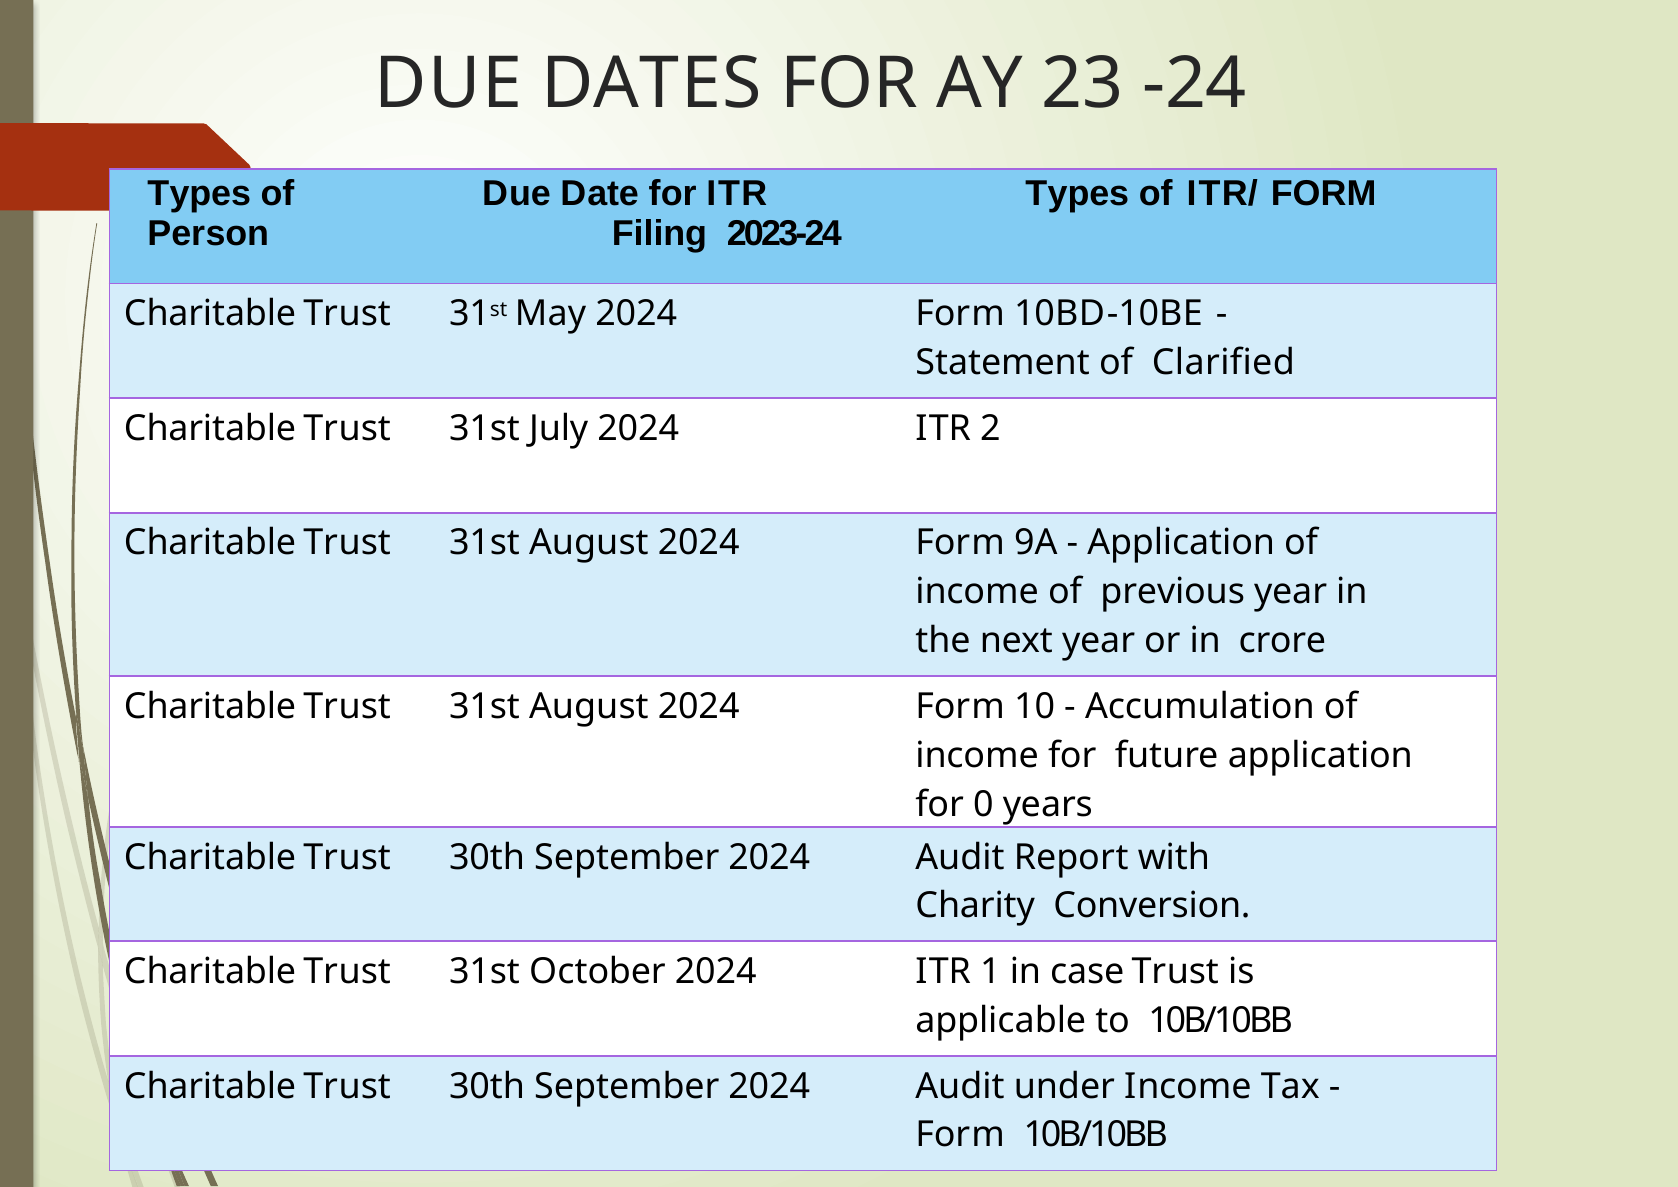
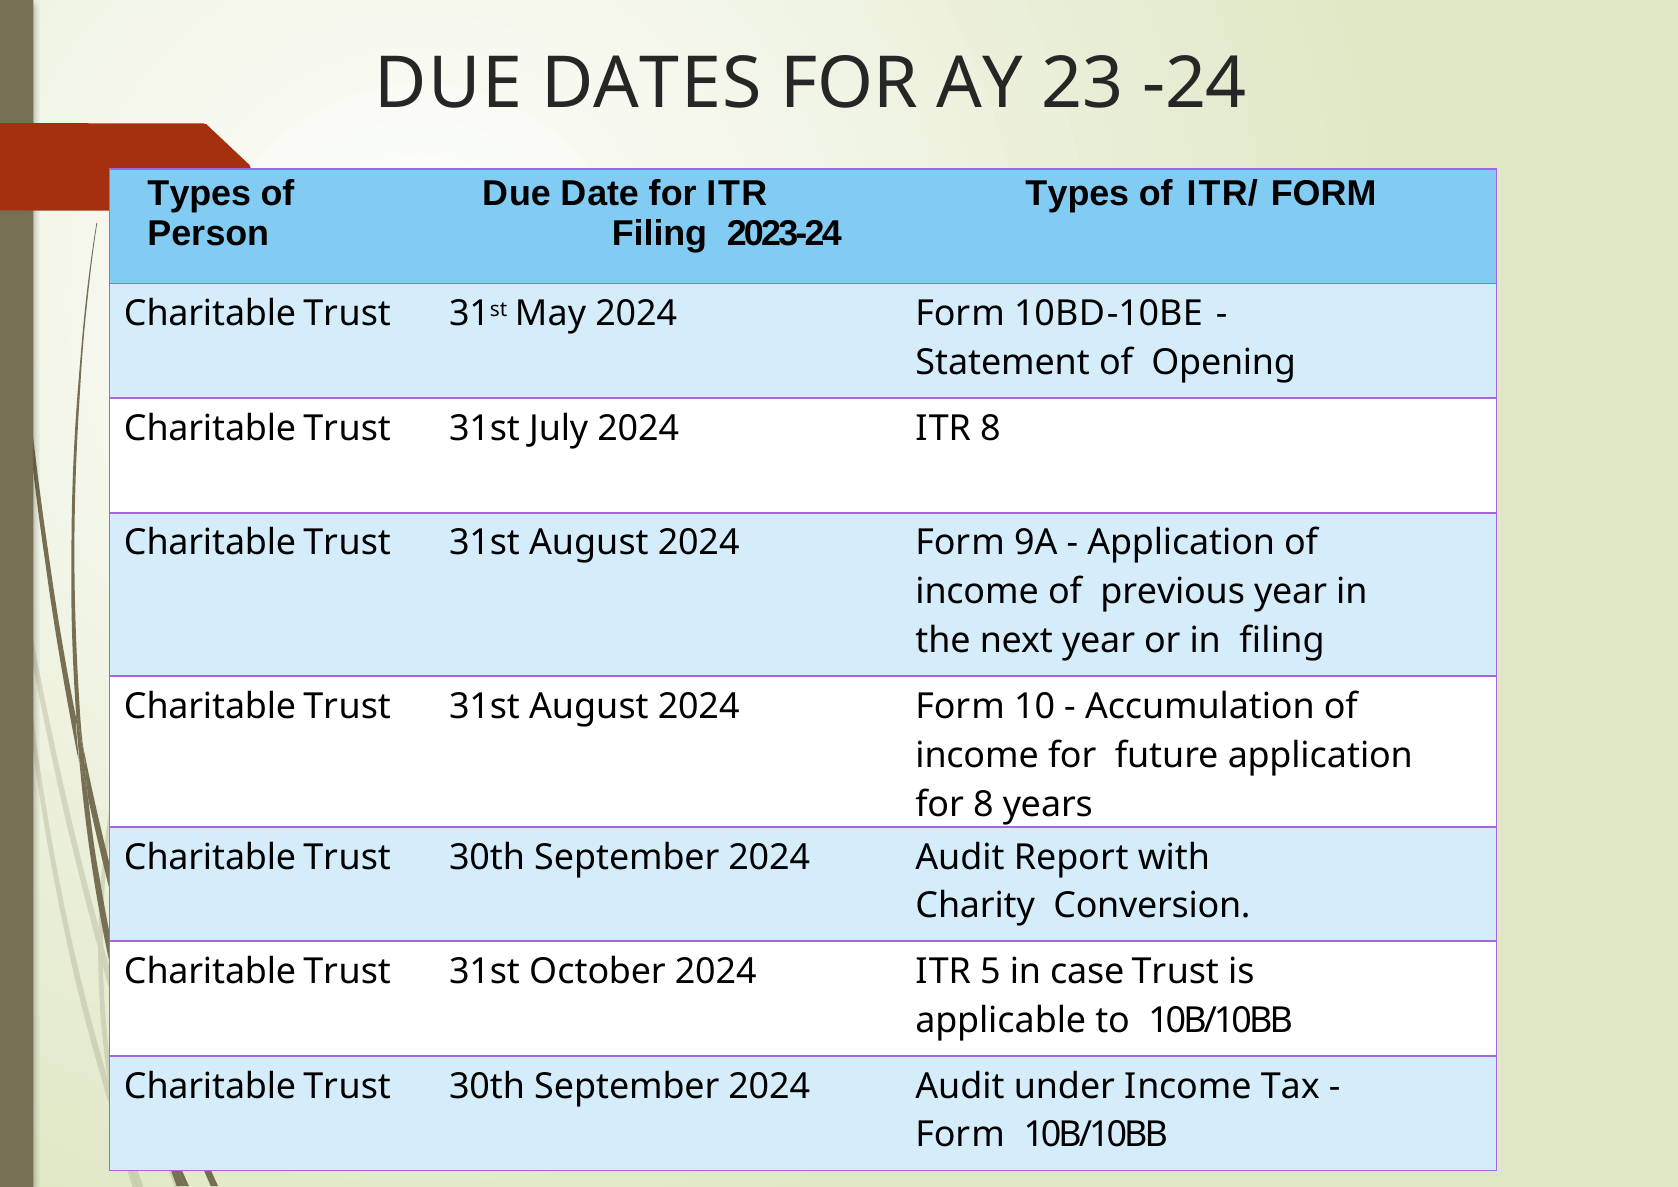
Clarified: Clarified -> Opening
ITR 2: 2 -> 8
in crore: crore -> filing
for 0: 0 -> 8
1: 1 -> 5
